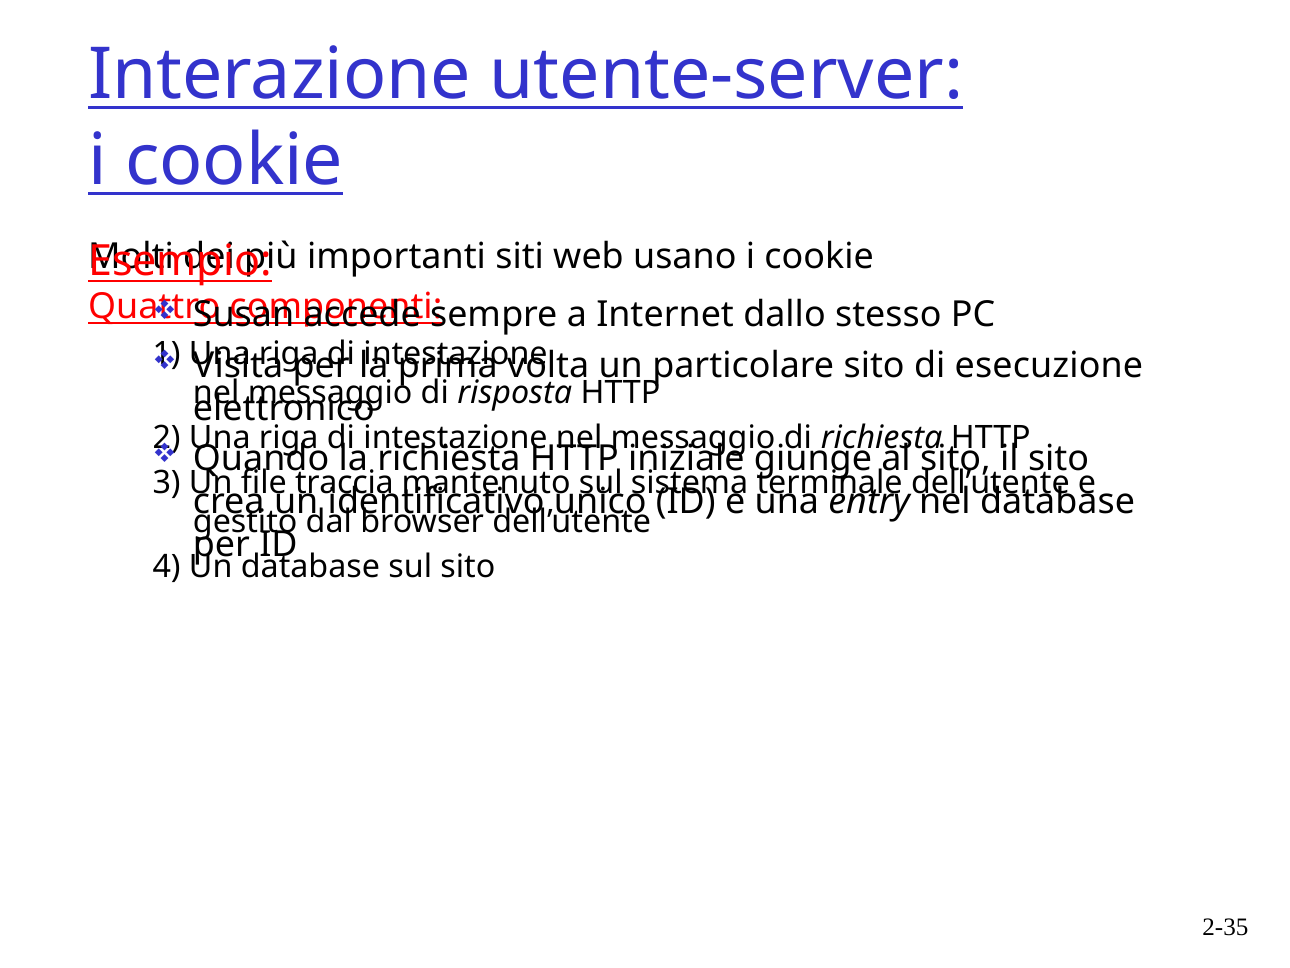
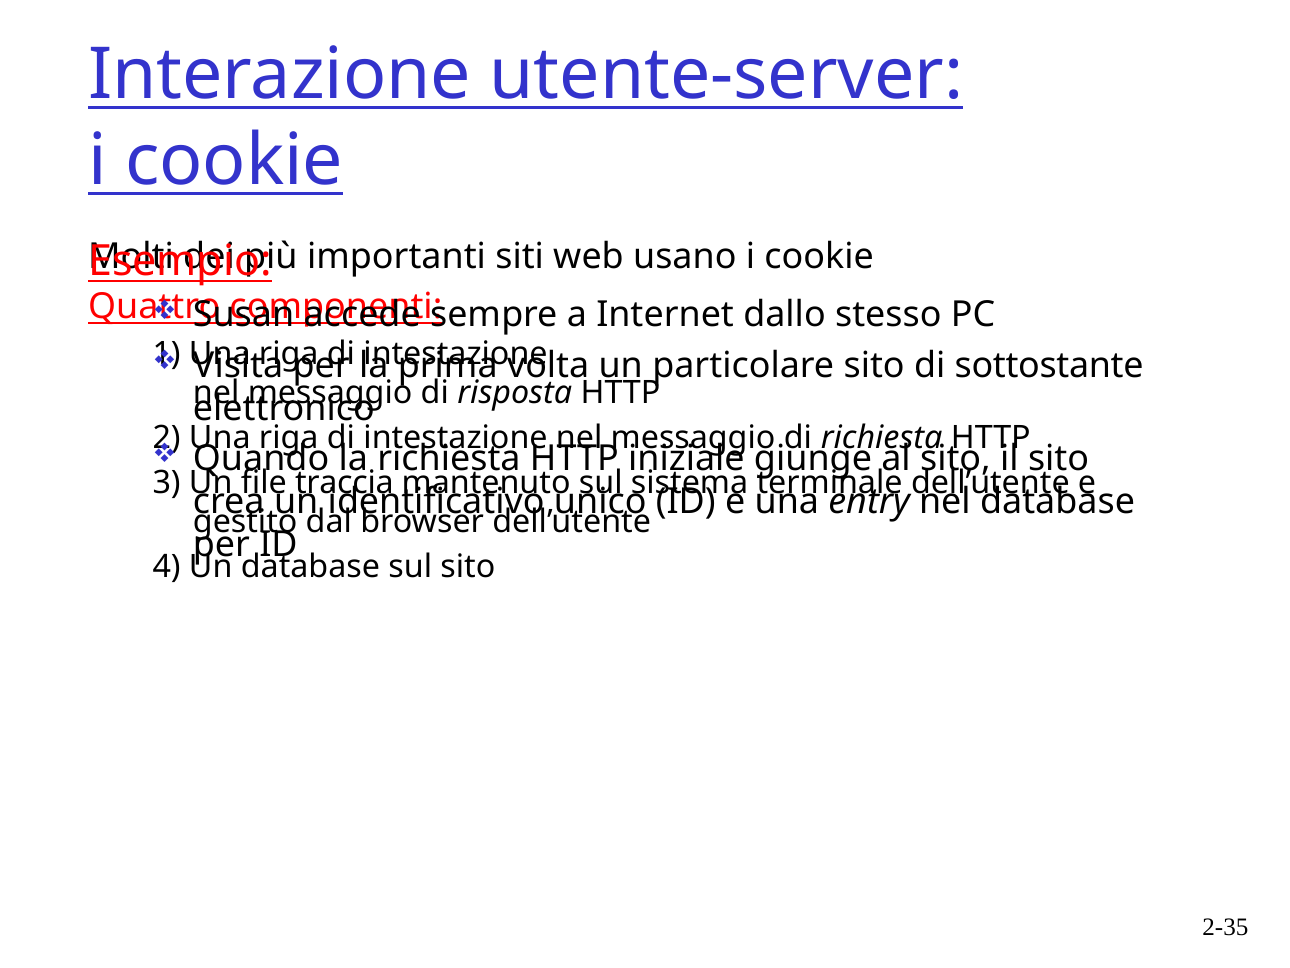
esecuzione: esecuzione -> sottostante
